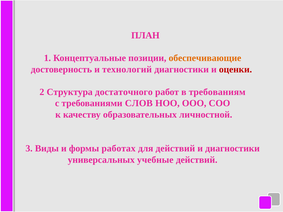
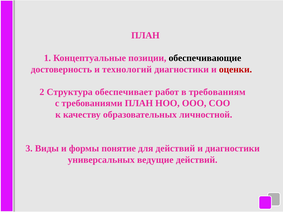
обеспечивающие colour: orange -> black
достаточного: достаточного -> обеспечивает
требованиями СЛОВ: СЛОВ -> ПЛАН
работах: работах -> понятие
учебные: учебные -> ведущие
